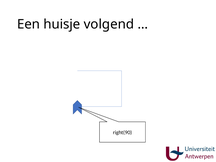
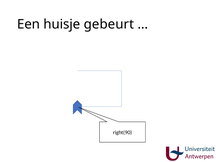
volgend: volgend -> gebeurt
